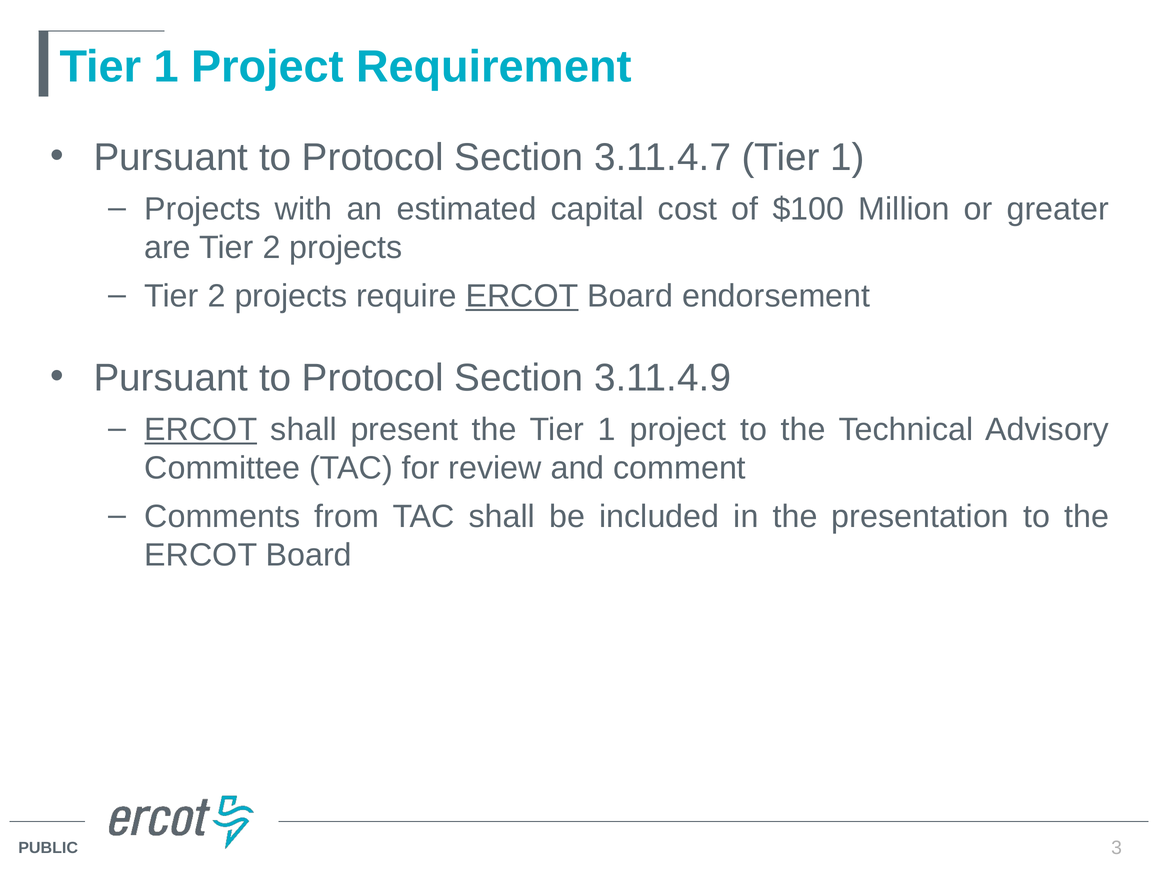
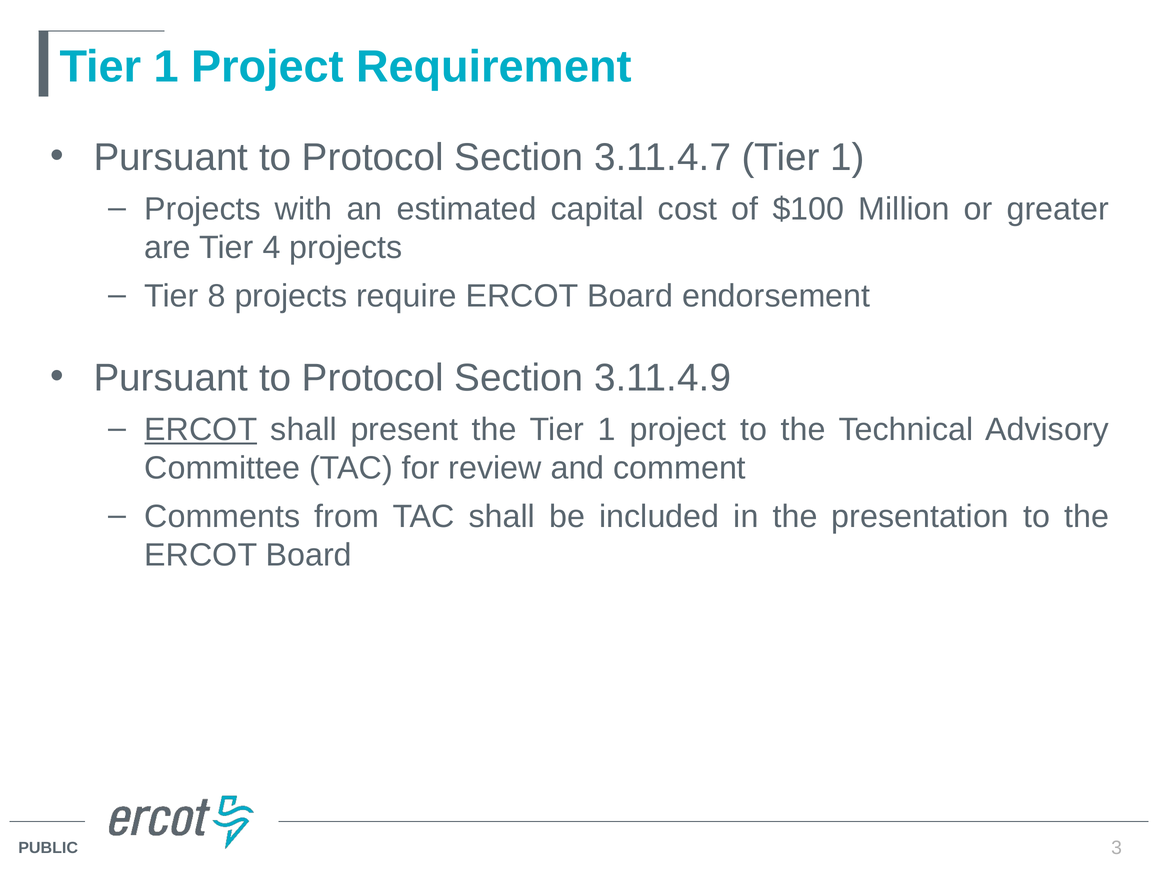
are Tier 2: 2 -> 4
2 at (216, 296): 2 -> 8
ERCOT at (522, 296) underline: present -> none
